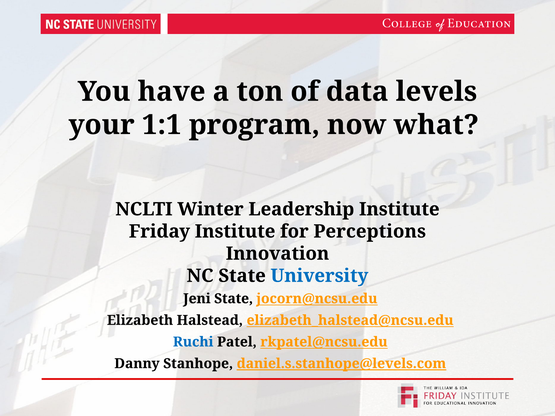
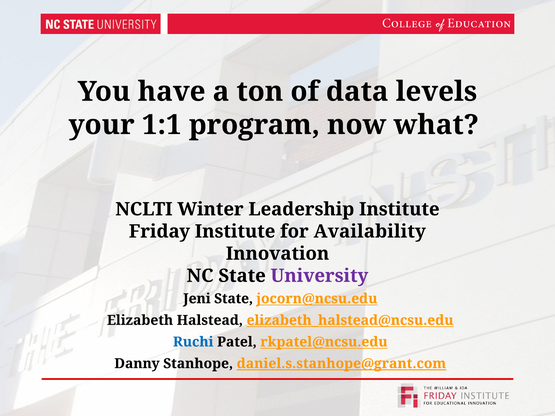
Perceptions: Perceptions -> Availability
University colour: blue -> purple
daniel.s.stanhope@levels.com: daniel.s.stanhope@levels.com -> daniel.s.stanhope@grant.com
